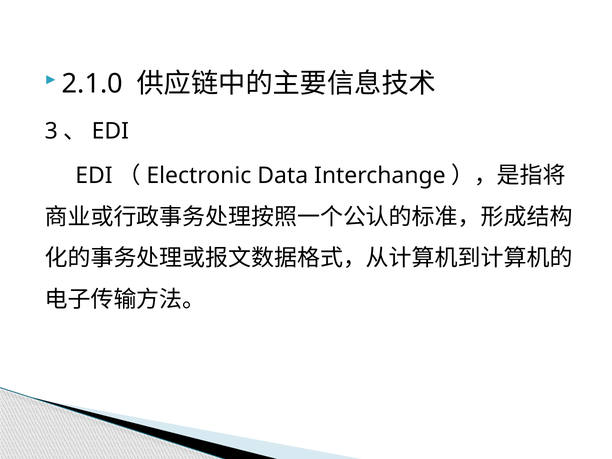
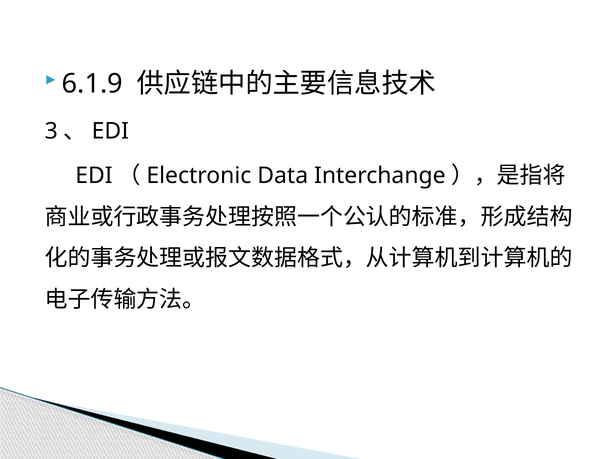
2.1.0: 2.1.0 -> 6.1.9
